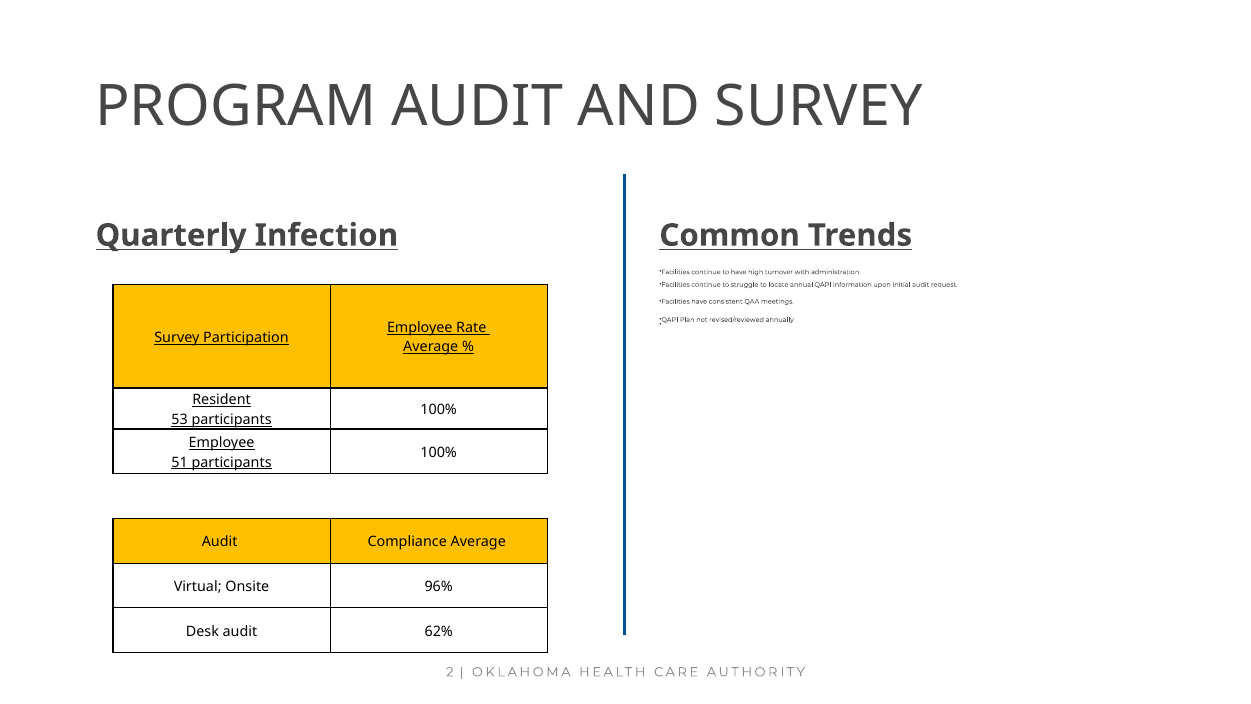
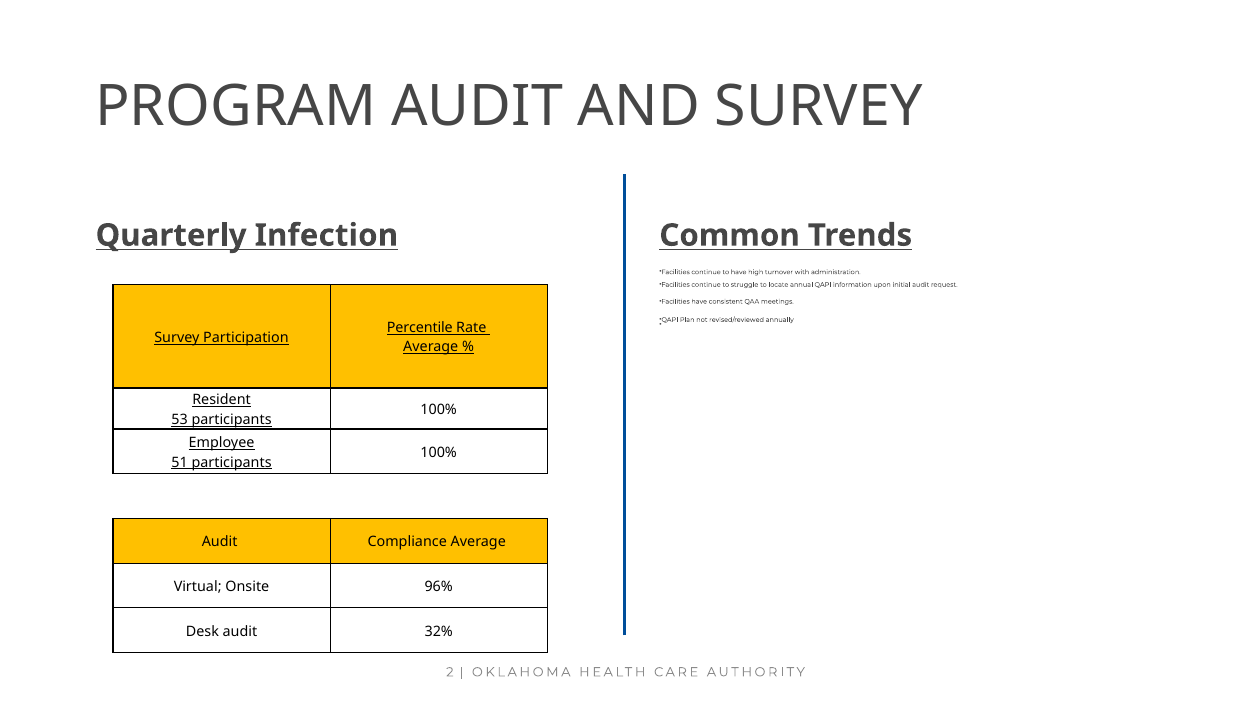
Employee at (420, 328): Employee -> Percentile
62%: 62% -> 32%
